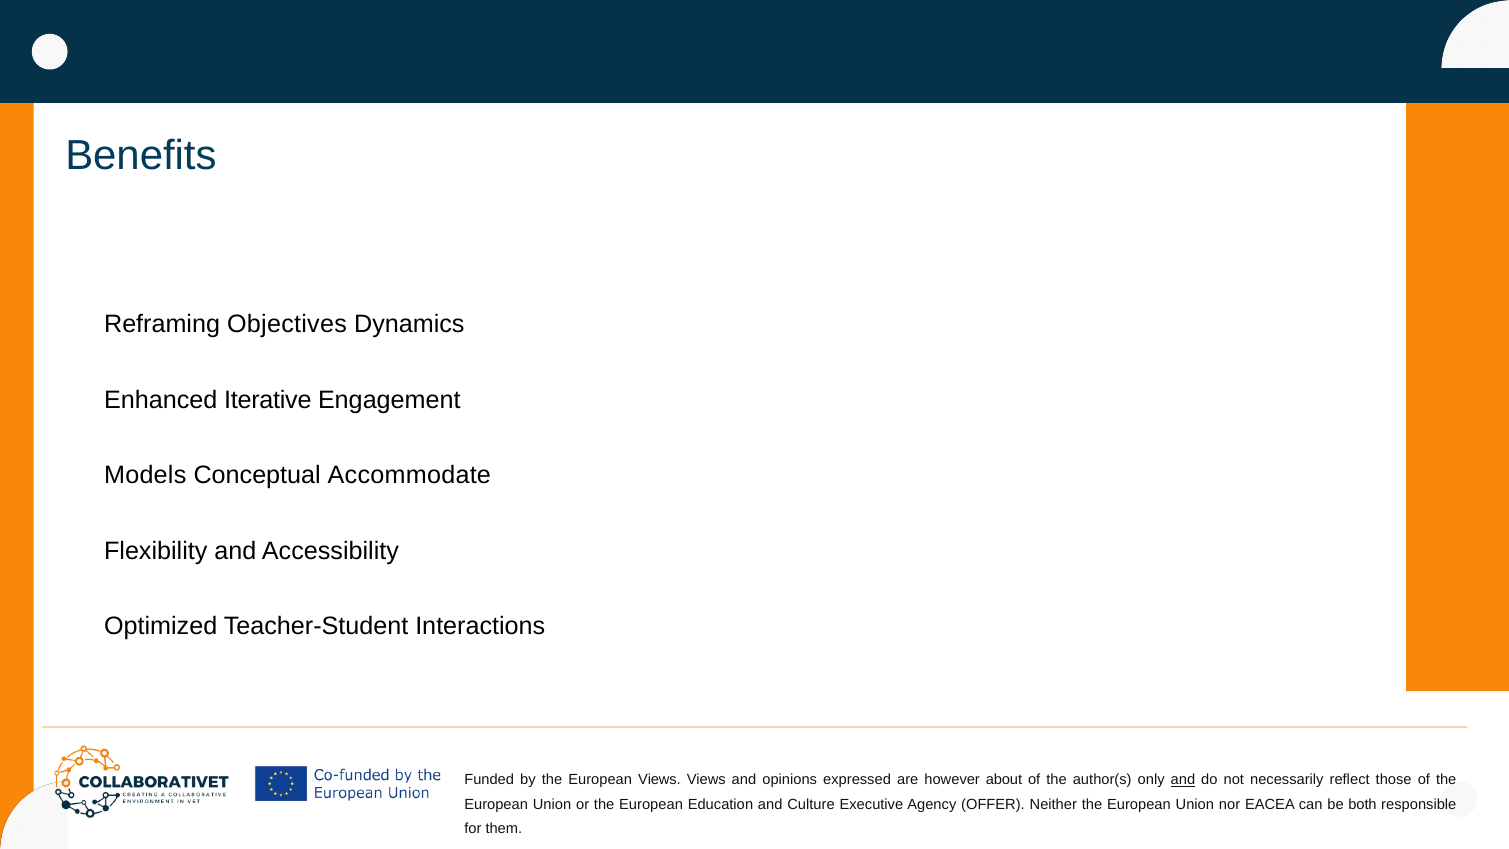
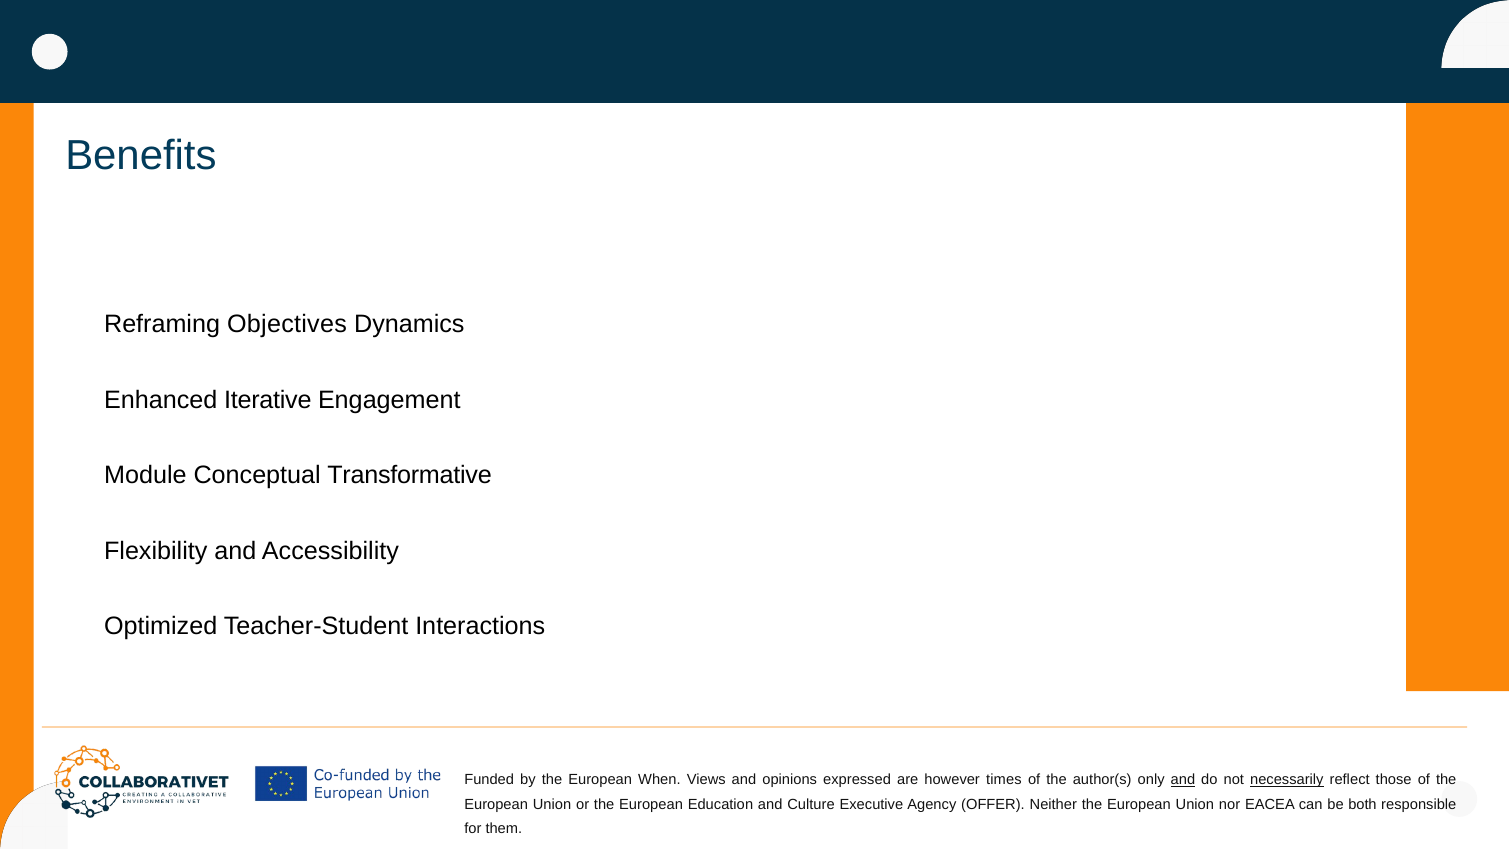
Models: Models -> Module
Accommodate: Accommodate -> Transformative
European Views: Views -> When
about: about -> times
necessarily underline: none -> present
